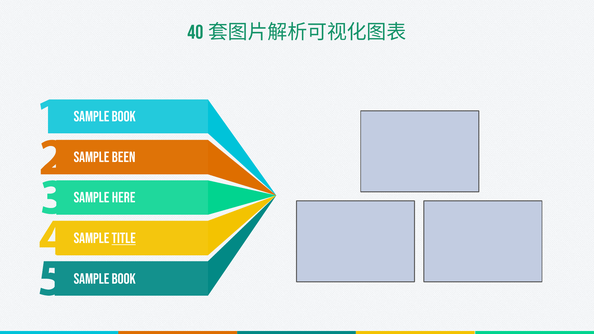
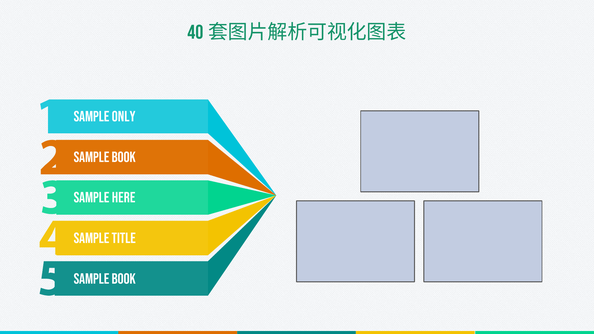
BOOK at (124, 117): BOOK -> ONLY
BEEN at (124, 157): BEEN -> BOOK
TITLE underline: present -> none
